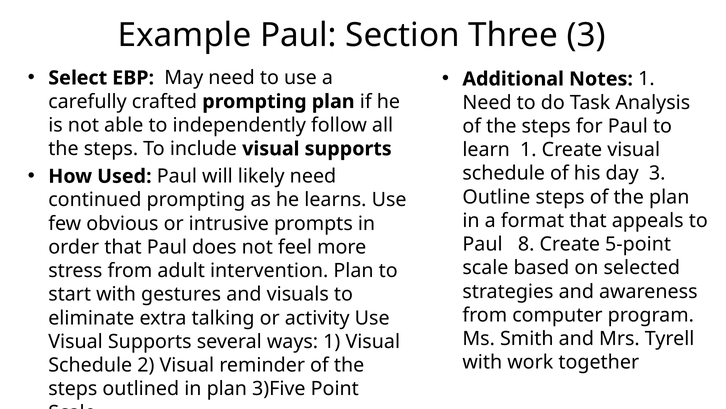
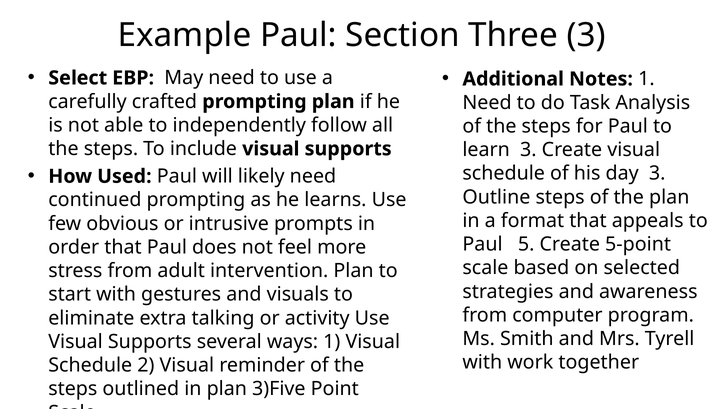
learn 1: 1 -> 3
8: 8 -> 5
